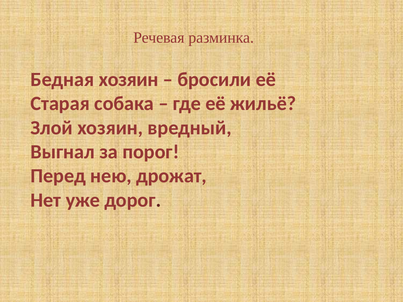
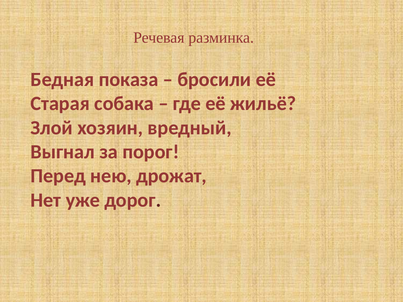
Бедная хозяин: хозяин -> показа
